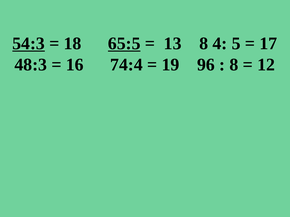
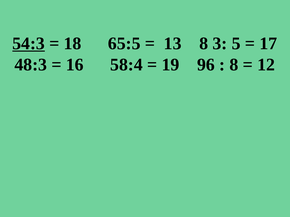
65:5 underline: present -> none
4: 4 -> 3
74:4: 74:4 -> 58:4
